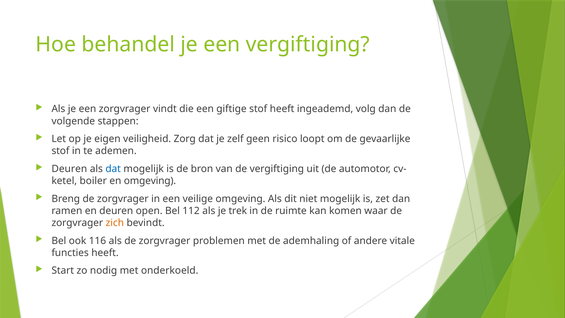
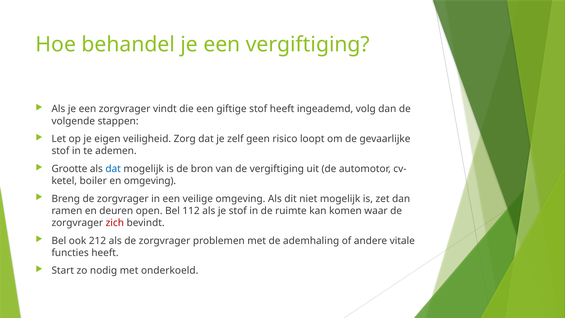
Deuren at (69, 169): Deuren -> Grootte
je trek: trek -> stof
zich colour: orange -> red
116: 116 -> 212
